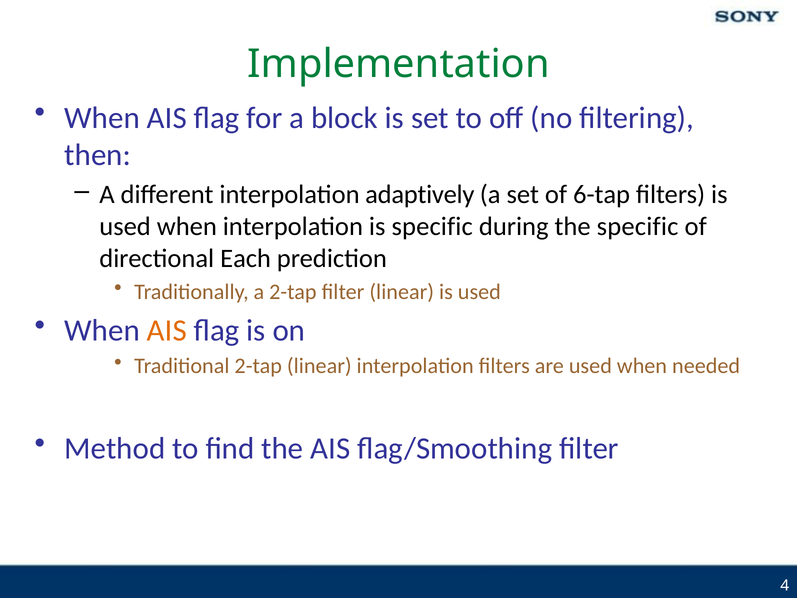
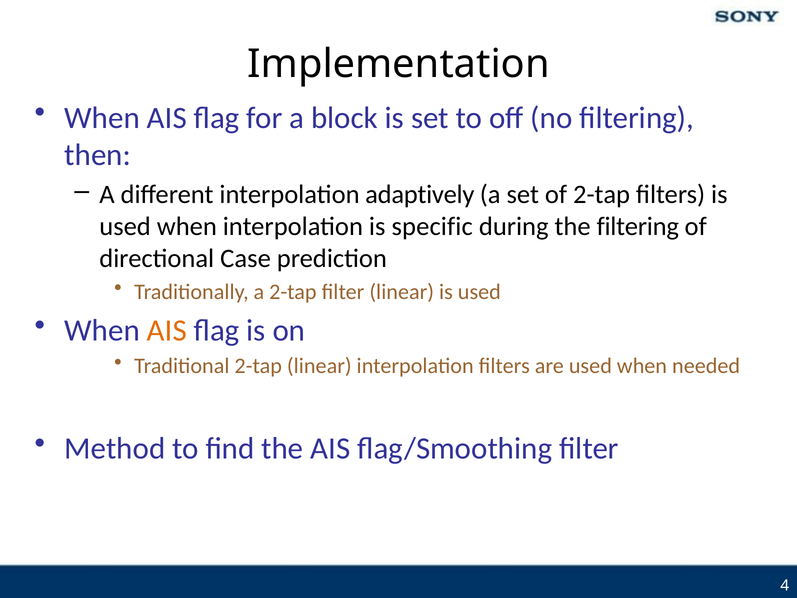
Implementation colour: green -> black
of 6-tap: 6-tap -> 2-tap
the specific: specific -> filtering
Each: Each -> Case
